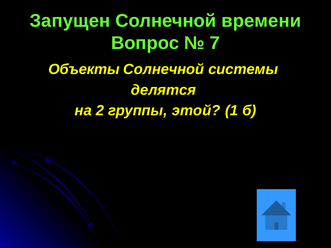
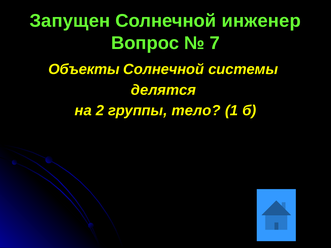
времени: времени -> инженер
этой: этой -> тело
